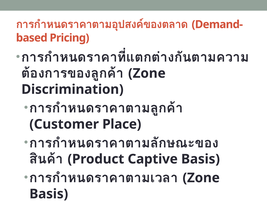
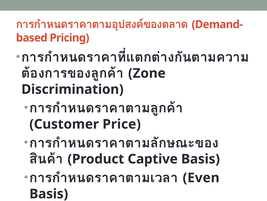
Customer Place: Place -> Price
Zone at (201, 177): Zone -> Even
